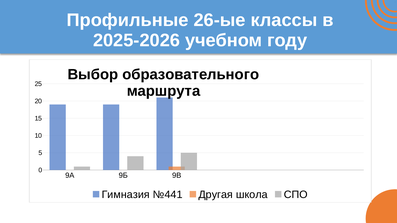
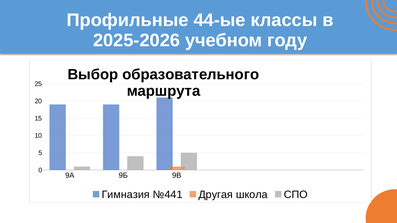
26-ые: 26-ые -> 44-ые
